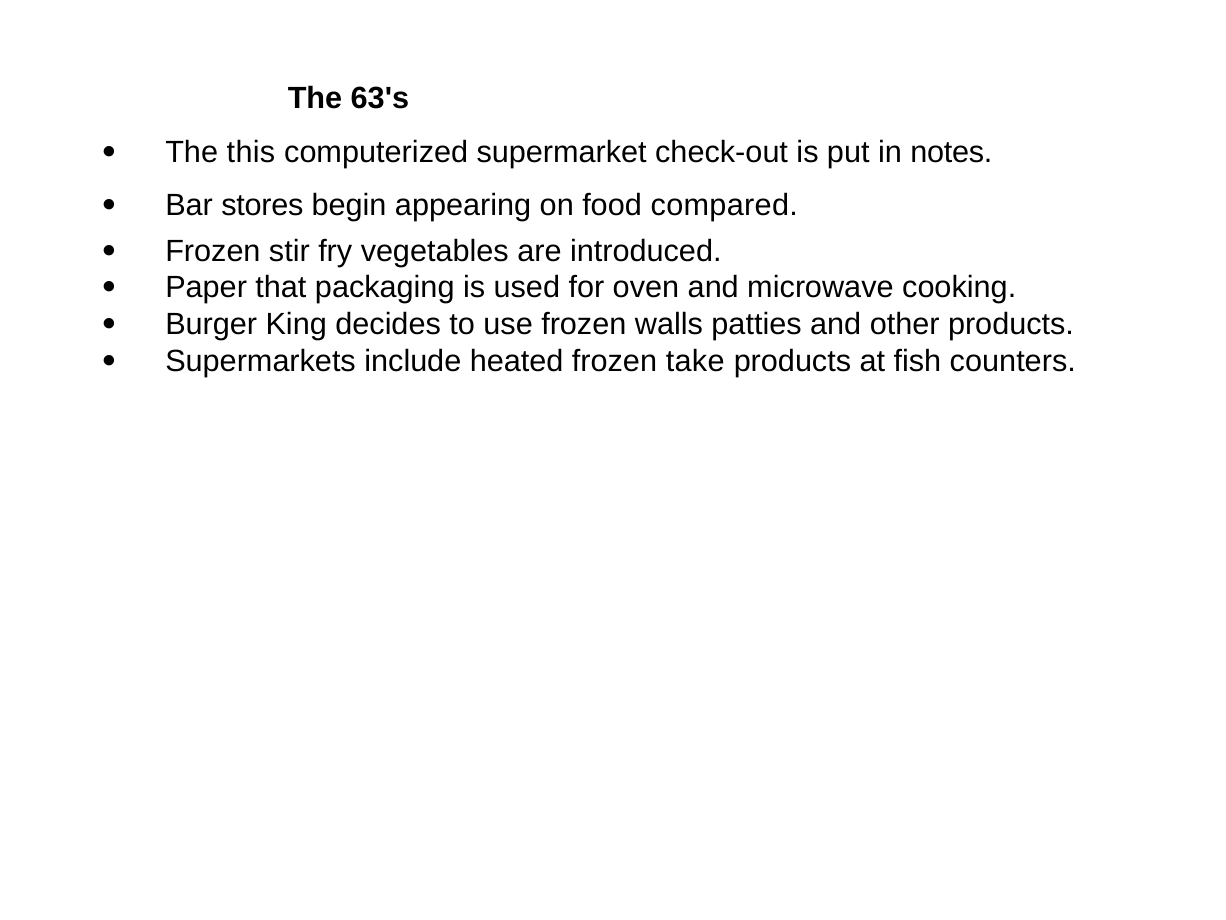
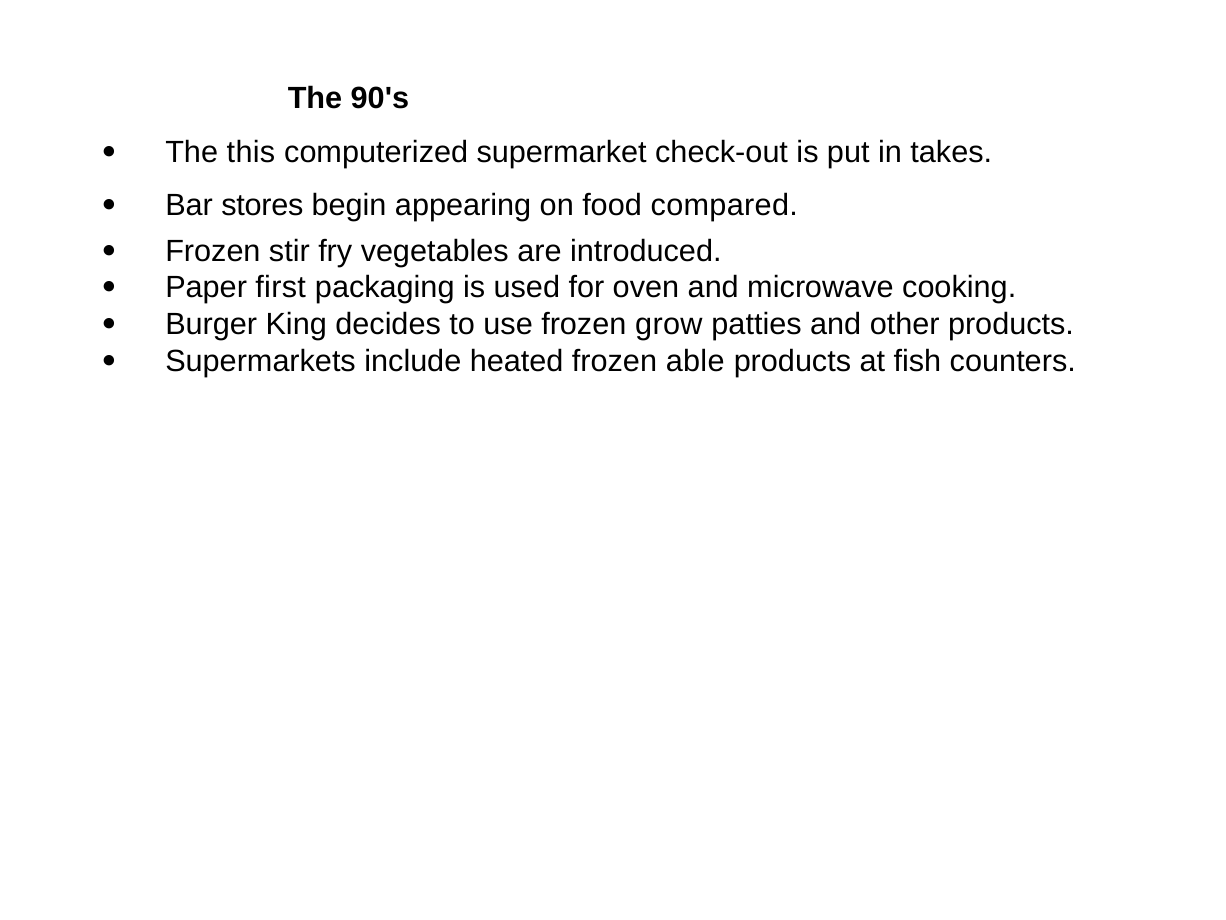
63's: 63's -> 90's
notes: notes -> takes
that: that -> first
walls: walls -> grow
take: take -> able
